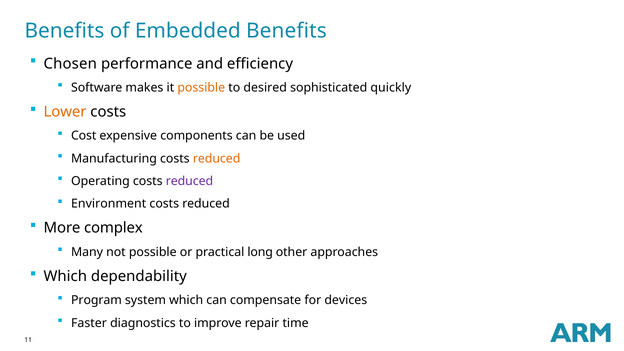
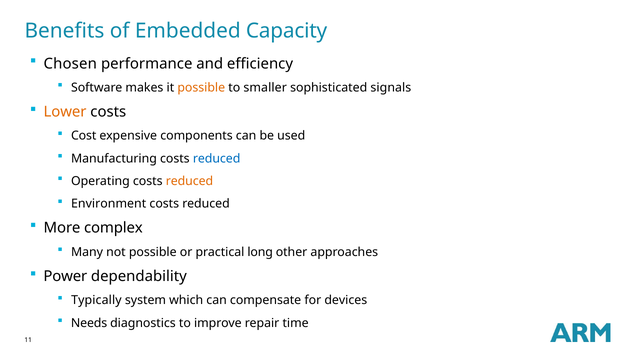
Embedded Benefits: Benefits -> Capacity
desired: desired -> smaller
quickly: quickly -> signals
reduced at (217, 159) colour: orange -> blue
reduced at (189, 181) colour: purple -> orange
Which at (65, 276): Which -> Power
Program: Program -> Typically
Faster: Faster -> Needs
